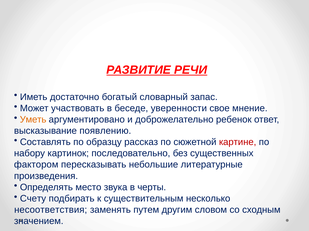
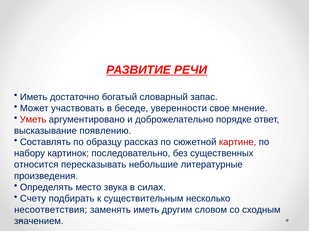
Уметь colour: orange -> red
ребенок: ребенок -> порядке
фактором: фактором -> относится
черты: черты -> силах
заменять путем: путем -> иметь
